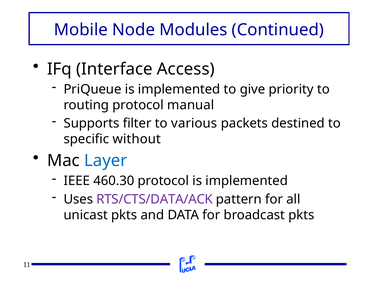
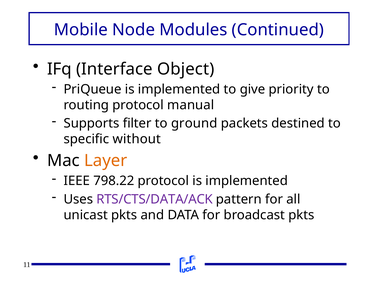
Access: Access -> Object
various: various -> ground
Layer colour: blue -> orange
460.30: 460.30 -> 798.22
